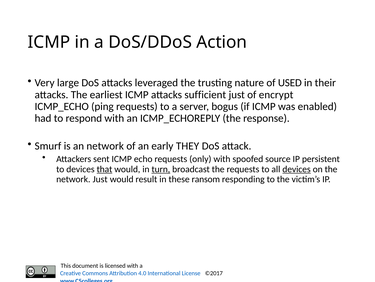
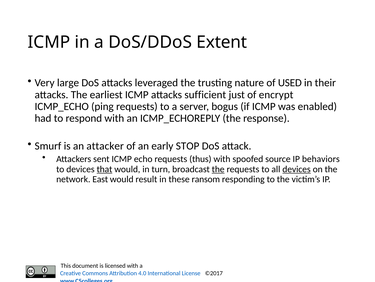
Action: Action -> Extent
an network: network -> attacker
THEY: THEY -> STOP
only: only -> thus
persistent: persistent -> behaviors
turn underline: present -> none
the at (218, 169) underline: none -> present
network Just: Just -> East
